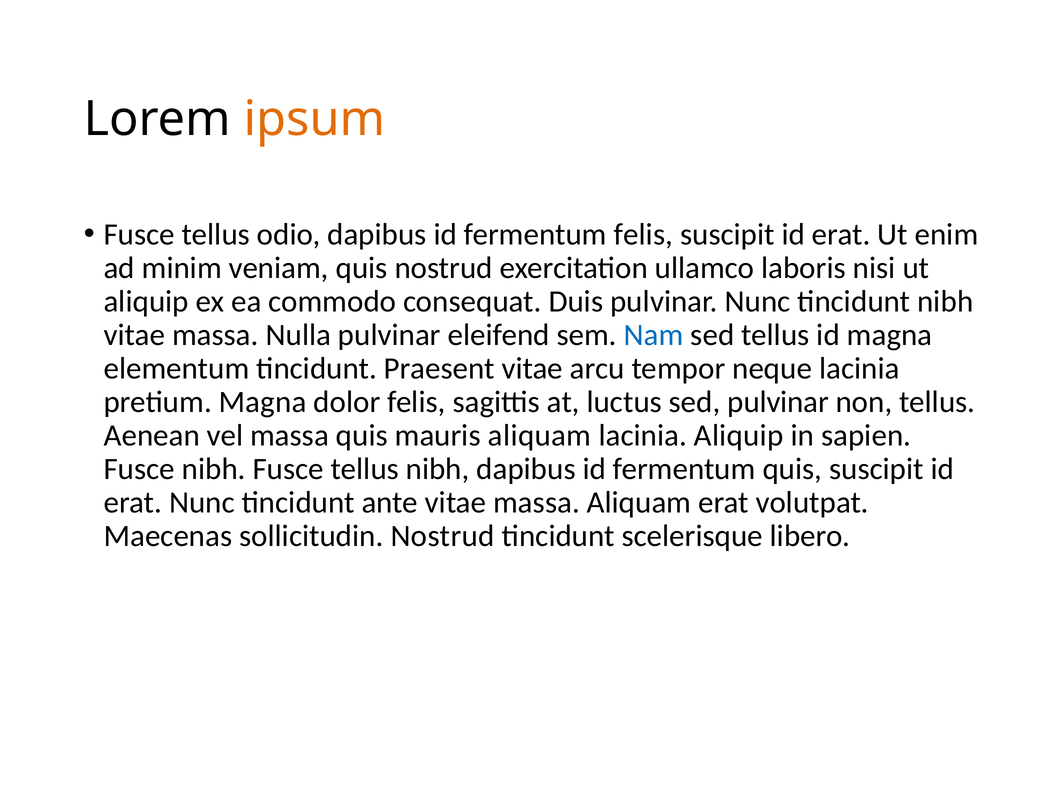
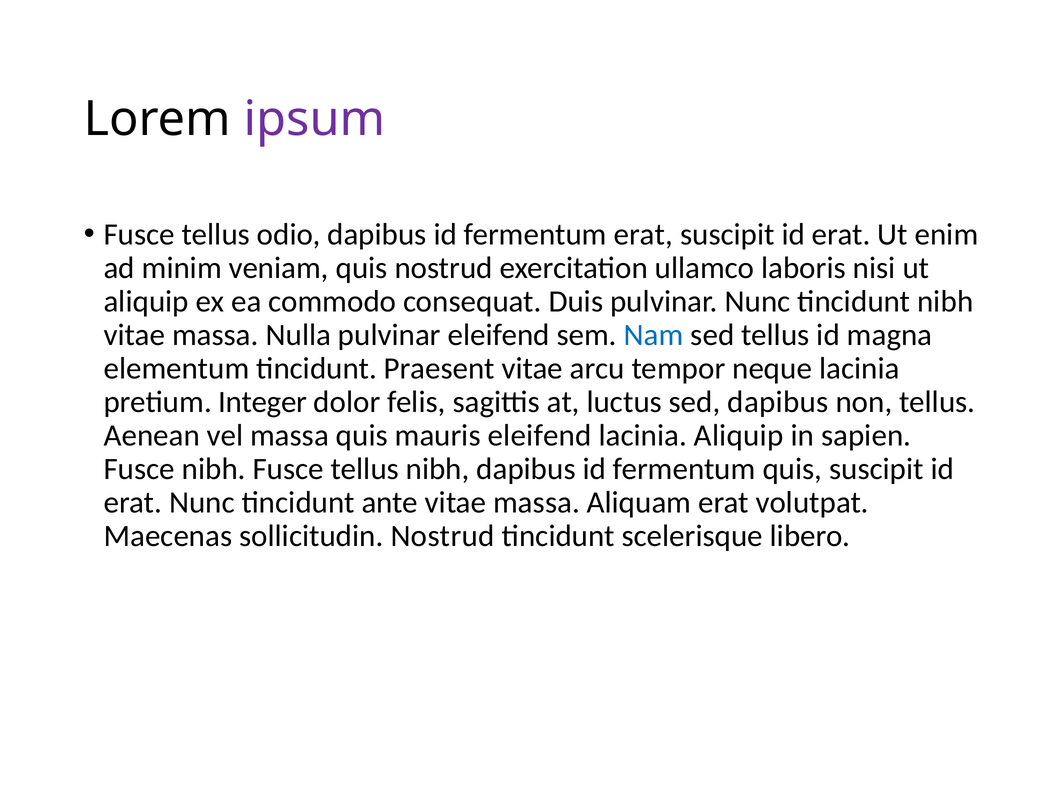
ipsum colour: orange -> purple
fermentum felis: felis -> erat
pretium Magna: Magna -> Integer
sed pulvinar: pulvinar -> dapibus
mauris aliquam: aliquam -> eleifend
